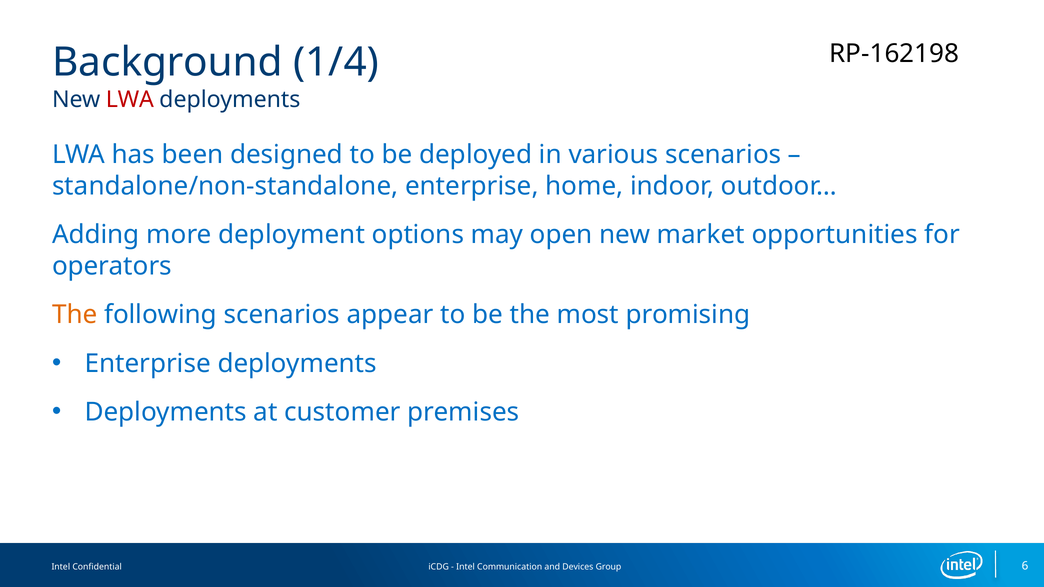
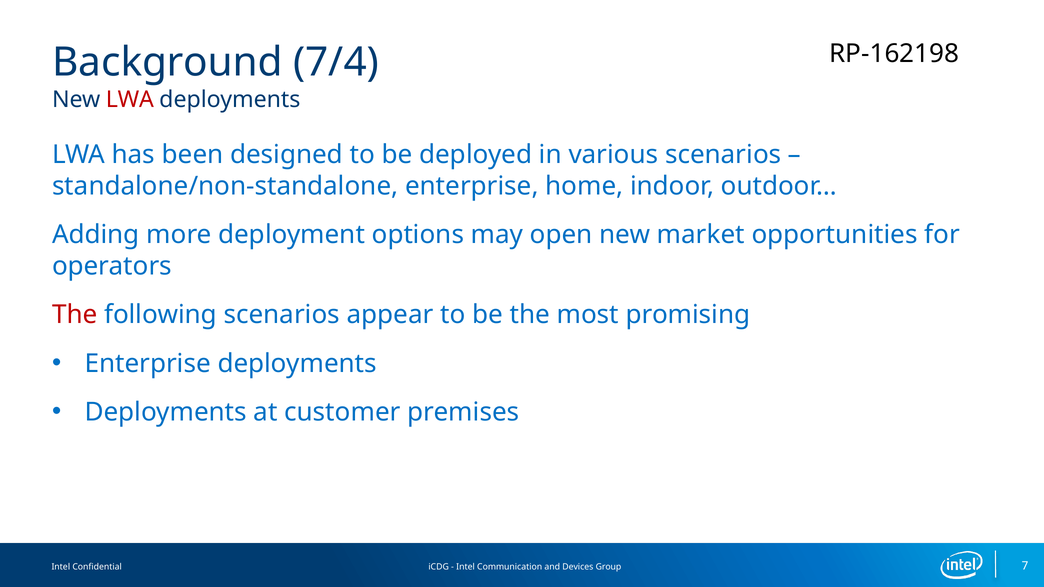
1/4: 1/4 -> 7/4
The at (75, 315) colour: orange -> red
6: 6 -> 7
